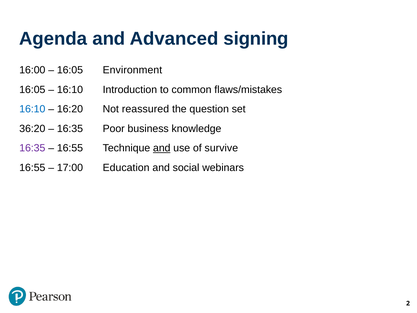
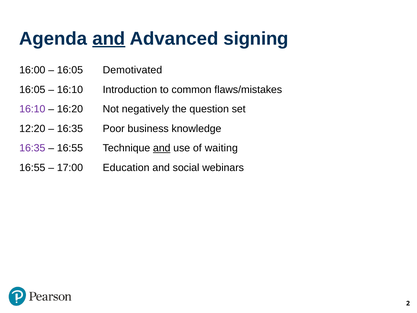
and at (109, 39) underline: none -> present
Environment: Environment -> Demotivated
16:10 at (32, 109) colour: blue -> purple
reassured: reassured -> negatively
36:20: 36:20 -> 12:20
survive: survive -> waiting
